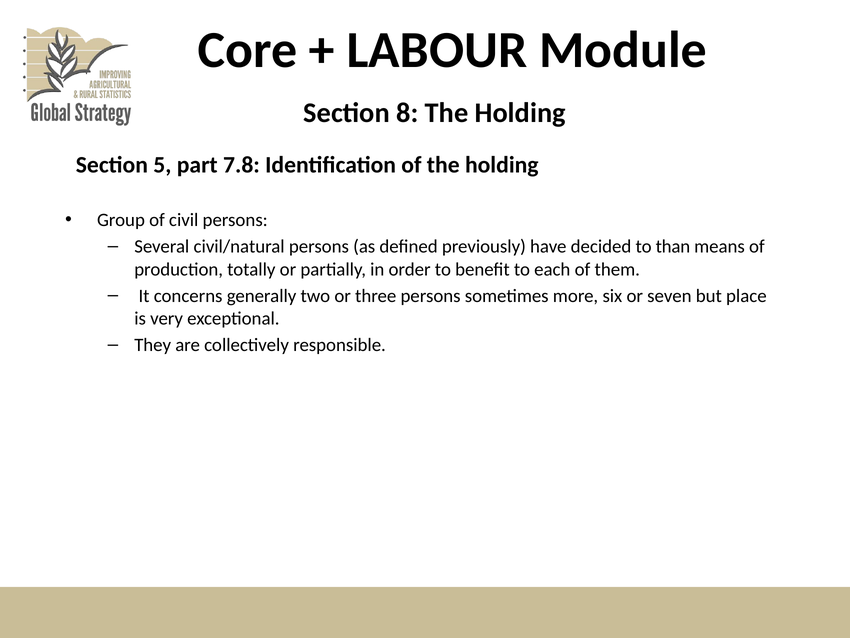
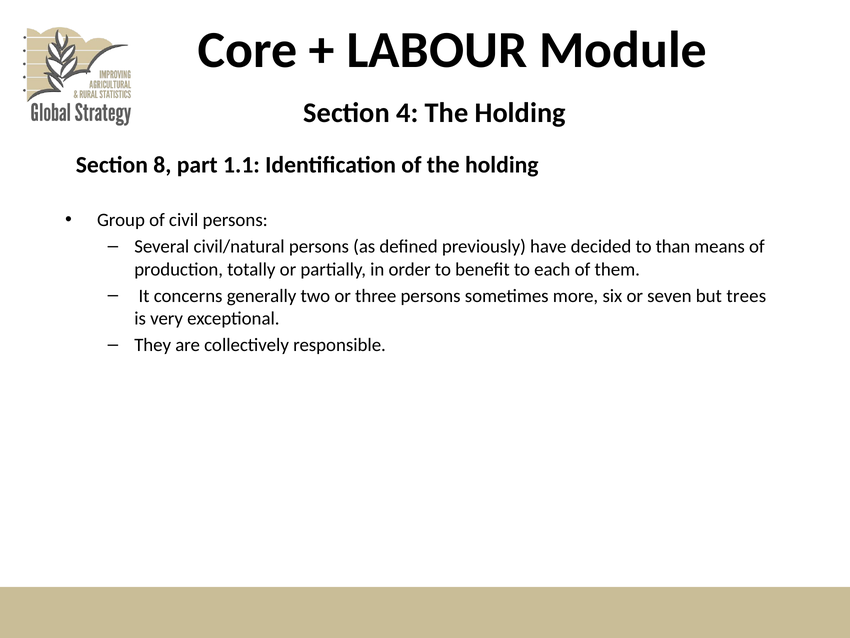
8: 8 -> 4
5: 5 -> 8
7.8: 7.8 -> 1.1
place: place -> trees
